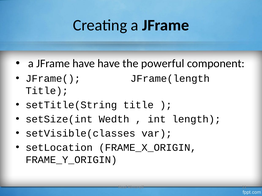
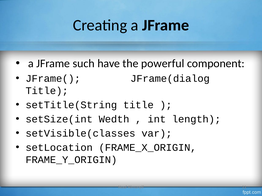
JFrame have: have -> such
JFrame(length: JFrame(length -> JFrame(dialog
